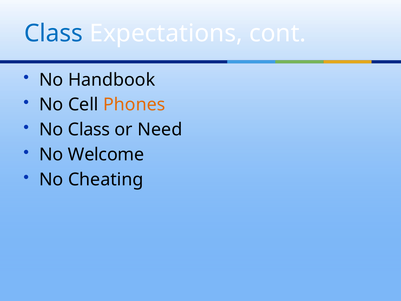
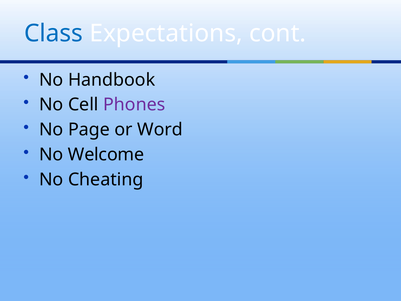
Phones colour: orange -> purple
No Class: Class -> Page
Need: Need -> Word
